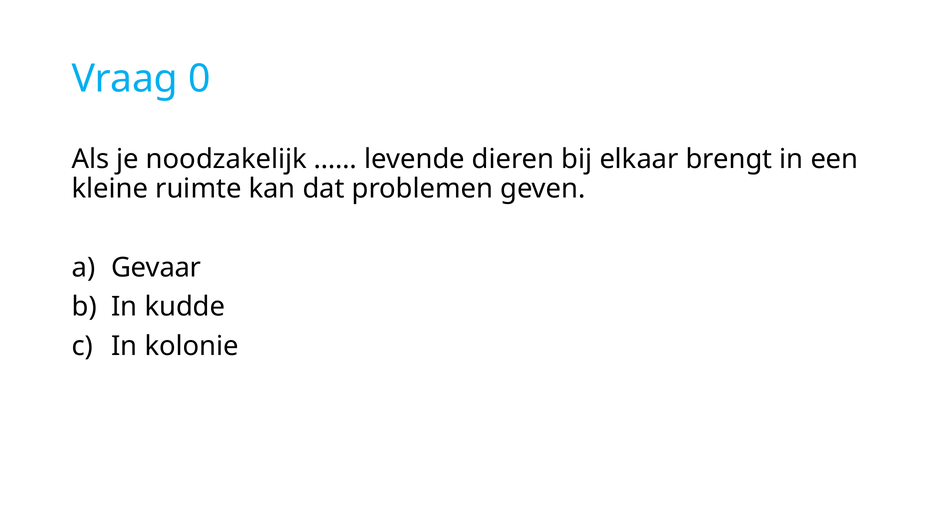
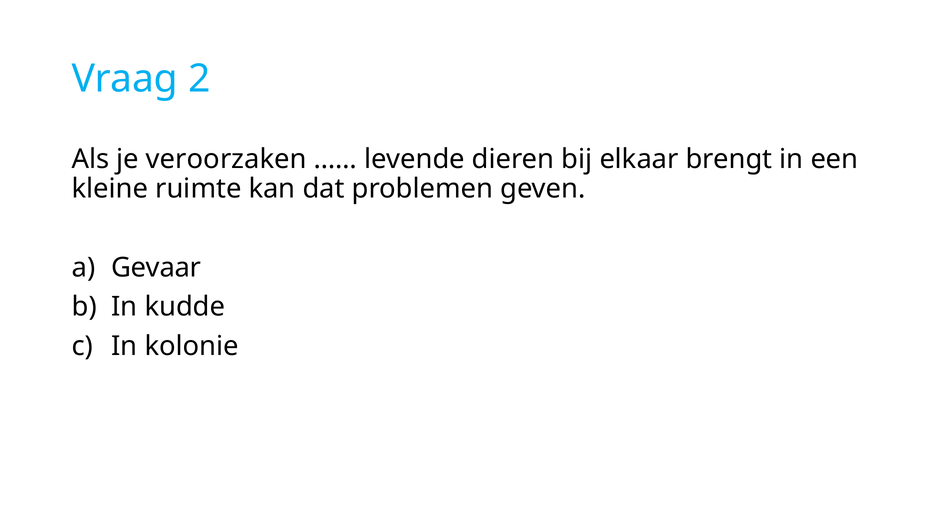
0: 0 -> 2
noodzakelijk: noodzakelijk -> veroorzaken
